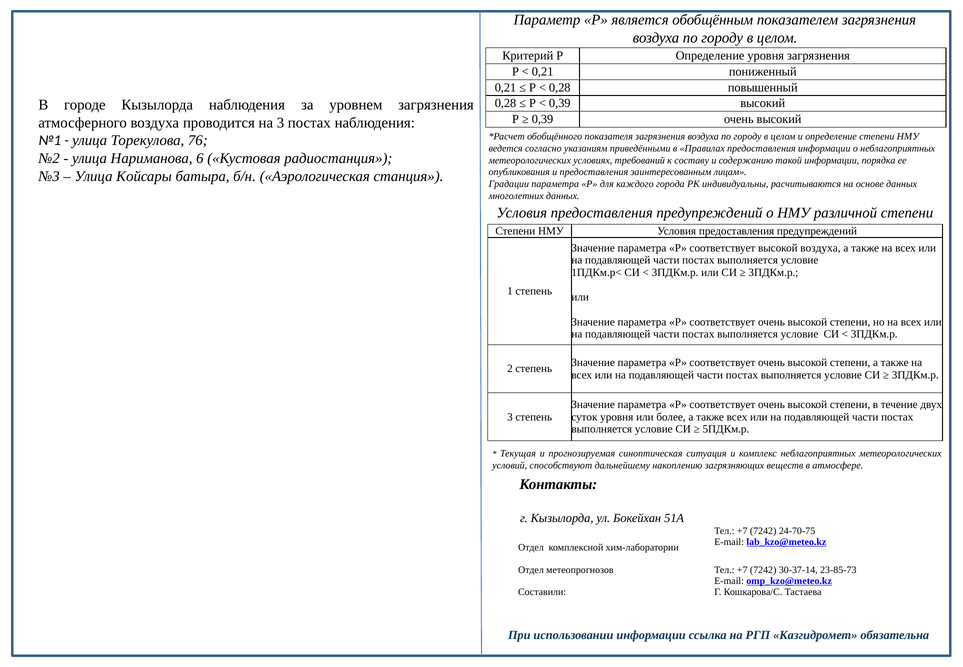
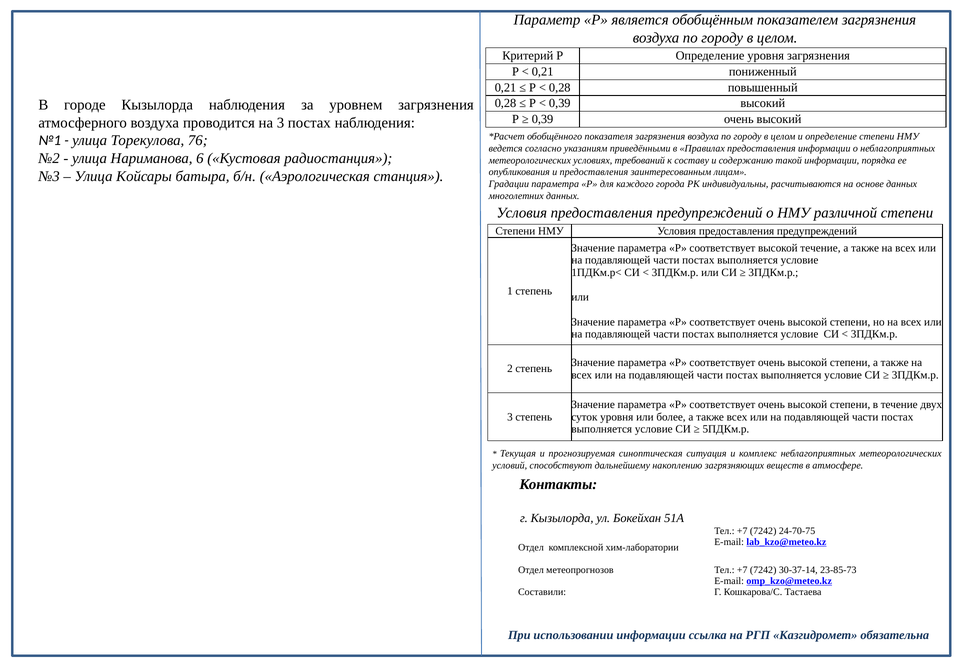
высокой воздуха: воздуха -> течение
